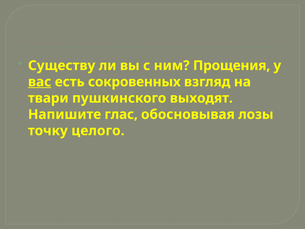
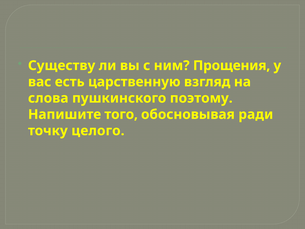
вас underline: present -> none
сокровенных: сокровенных -> царственную
твари: твари -> слова
выходят: выходят -> поэтому
глас: глас -> того
лозы: лозы -> ради
